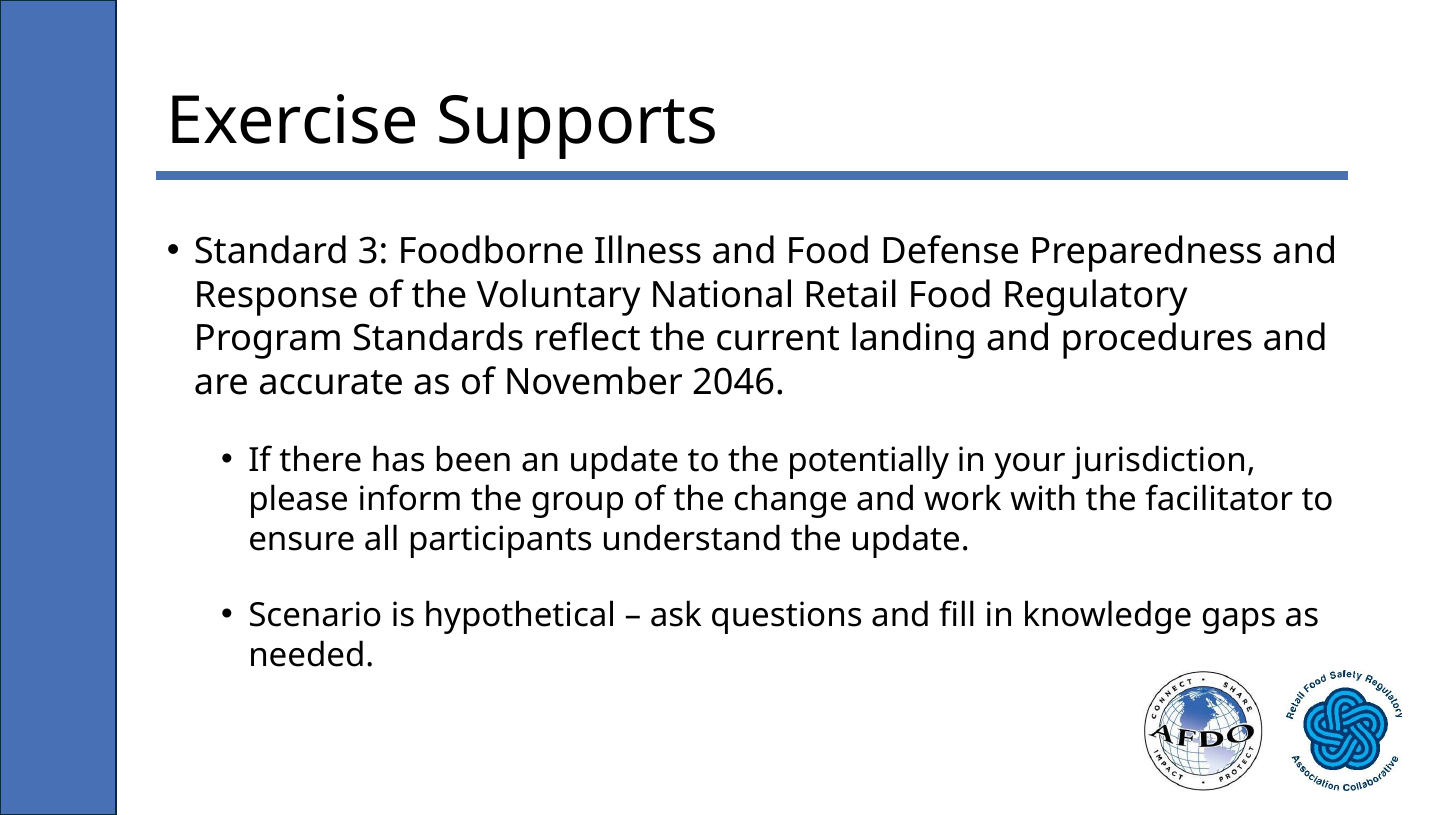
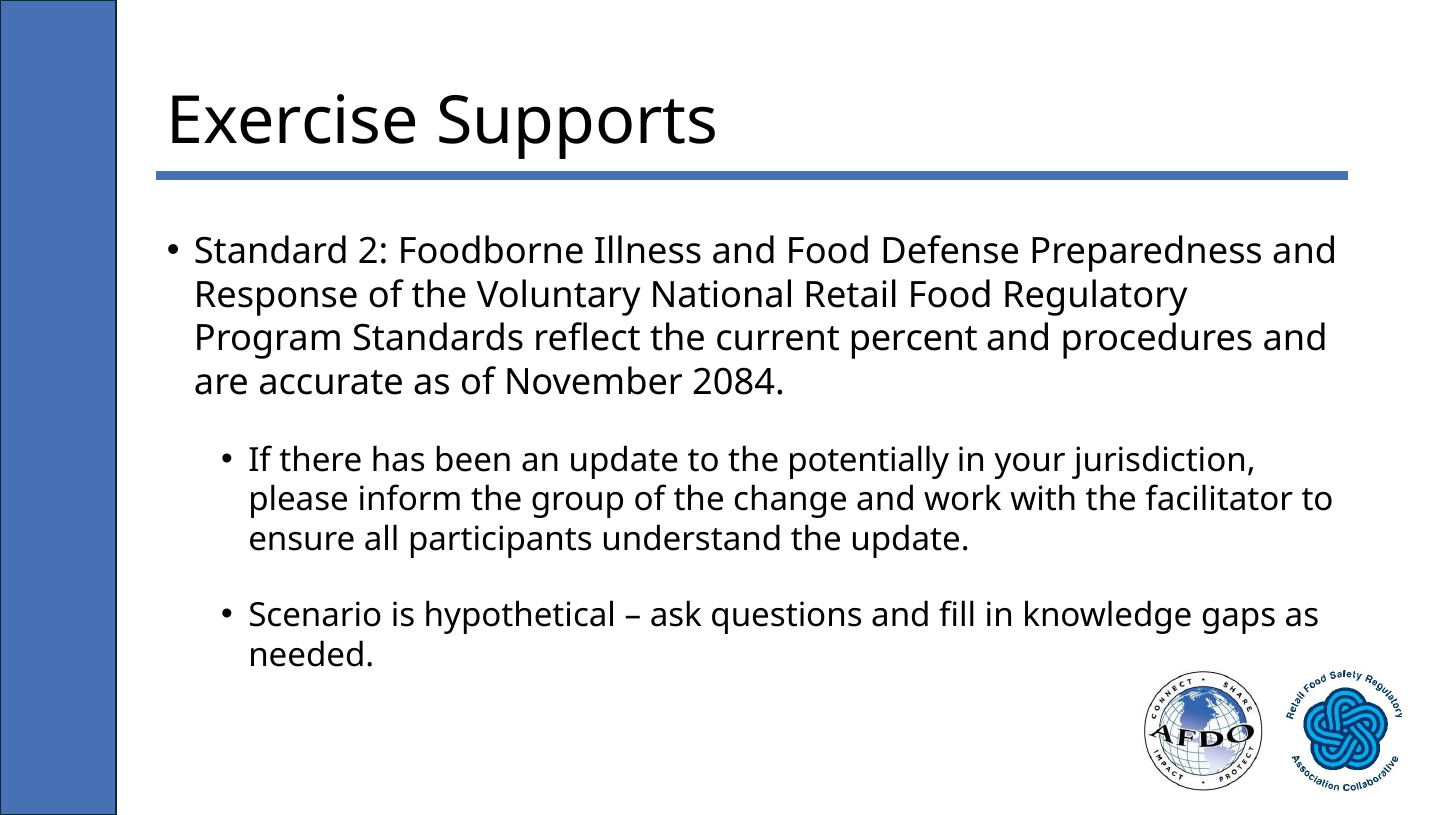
3: 3 -> 2
landing: landing -> percent
2046: 2046 -> 2084
